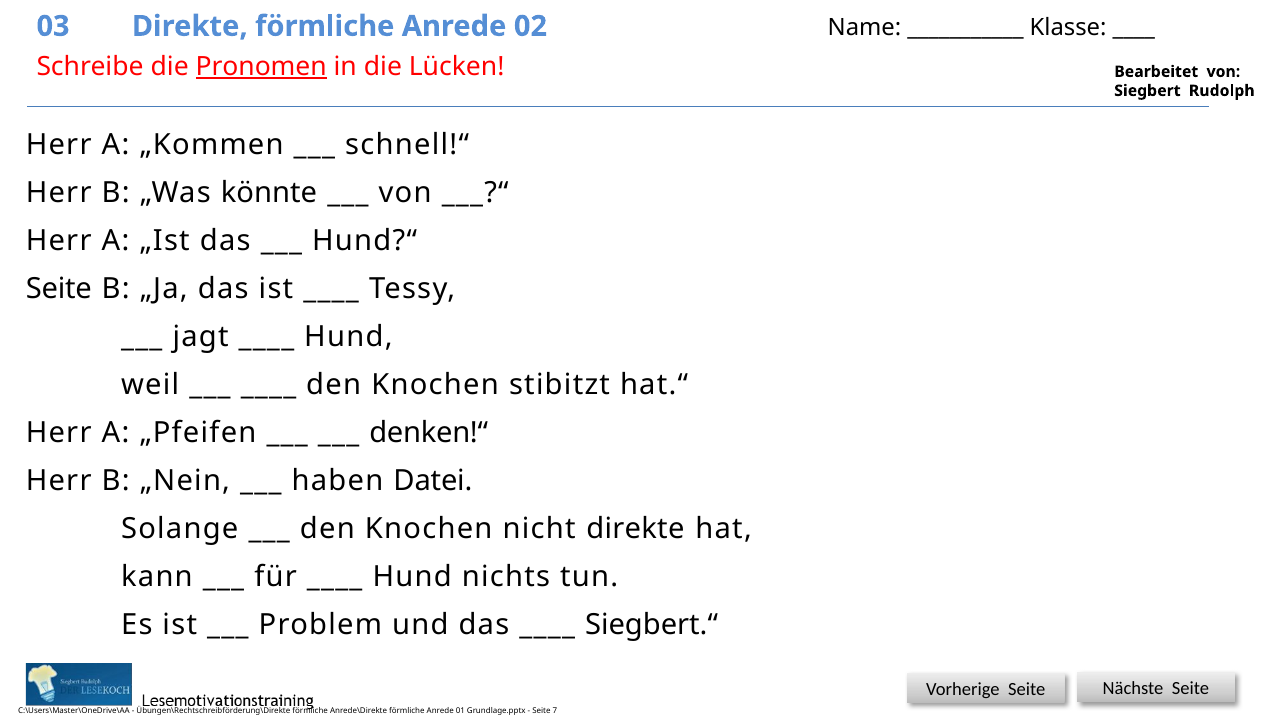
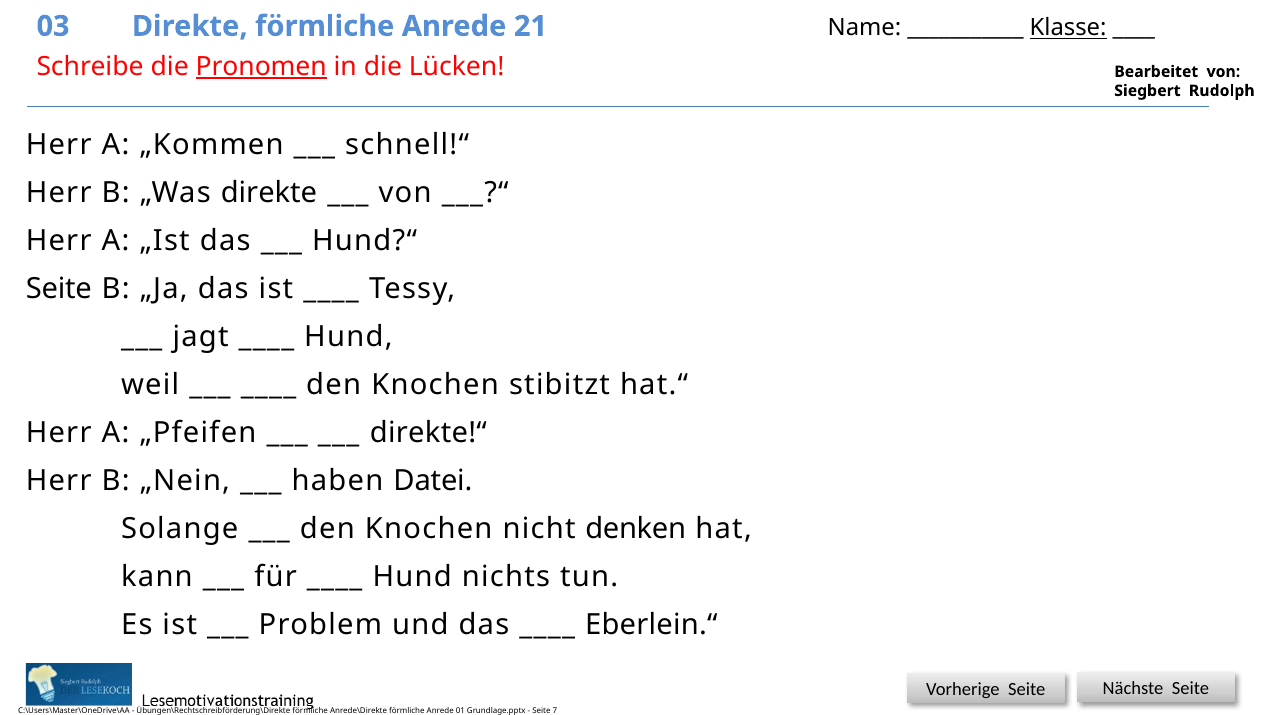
02: 02 -> 21
Klasse underline: none -> present
„Was könnte: könnte -> direkte
denken!“: denken!“ -> direkte!“
nicht direkte: direkte -> denken
Siegbert.“: Siegbert.“ -> Eberlein.“
